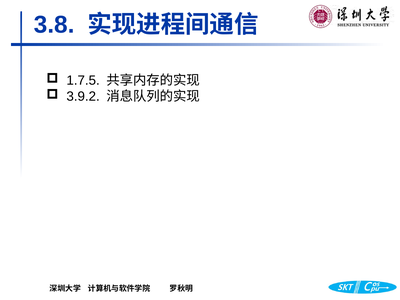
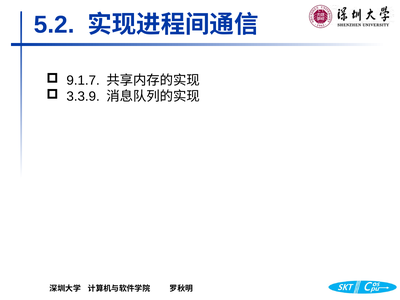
3.8: 3.8 -> 5.2
1.7.5: 1.7.5 -> 9.1.7
3.9.2: 3.9.2 -> 3.3.9
